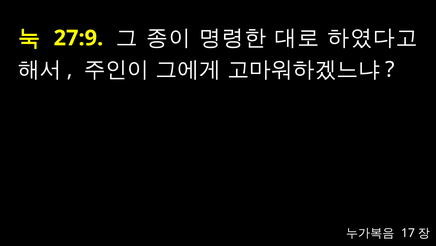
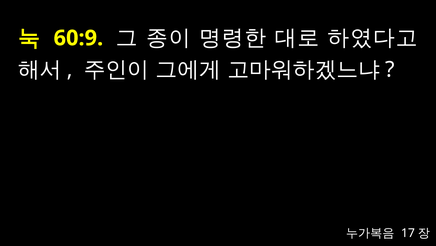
27:9: 27:9 -> 60:9
